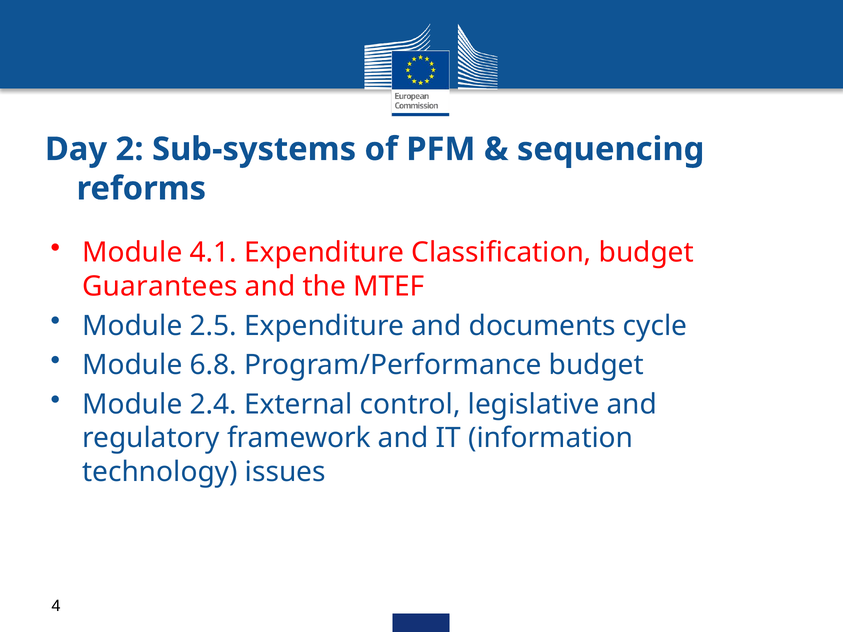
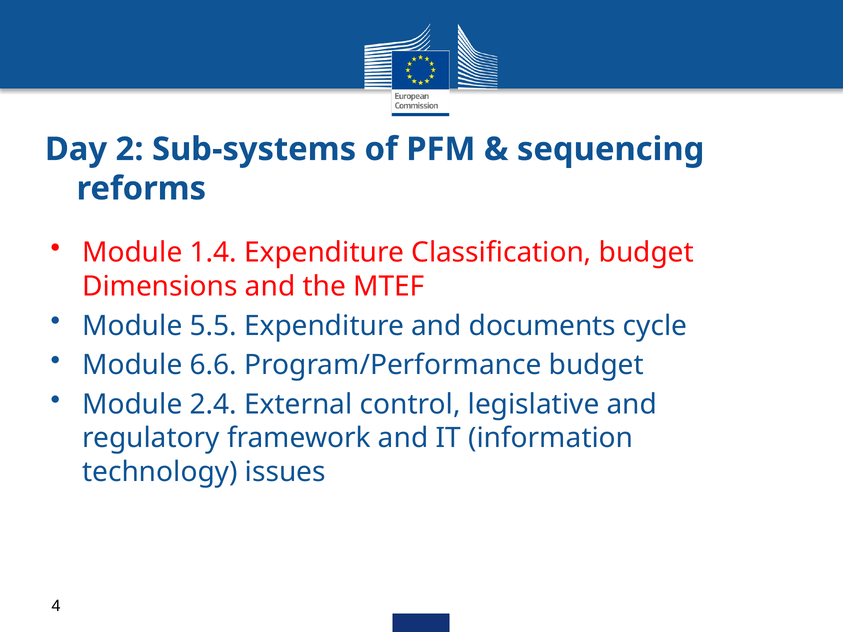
4.1: 4.1 -> 1.4
Guarantees: Guarantees -> Dimensions
2.5: 2.5 -> 5.5
6.8: 6.8 -> 6.6
